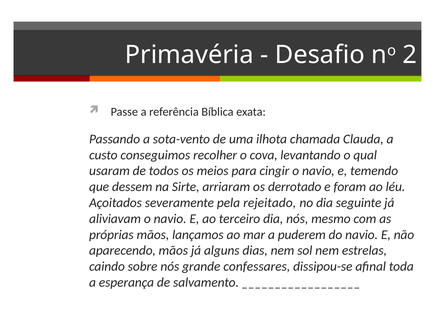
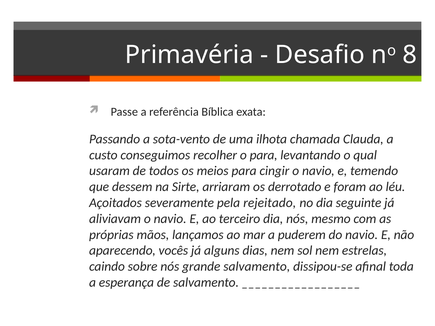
2: 2 -> 8
o cova: cova -> para
aparecendo mãos: mãos -> vocês
grande confessares: confessares -> salvamento
